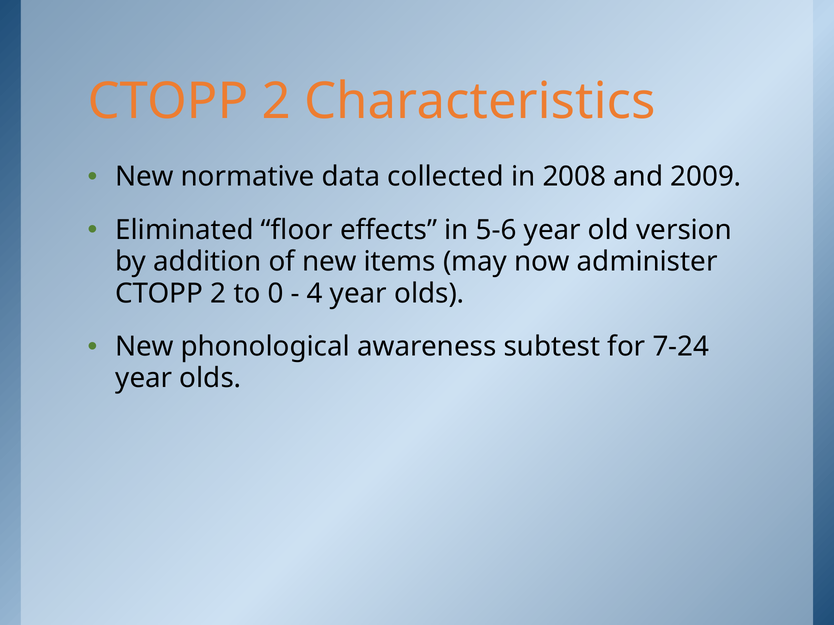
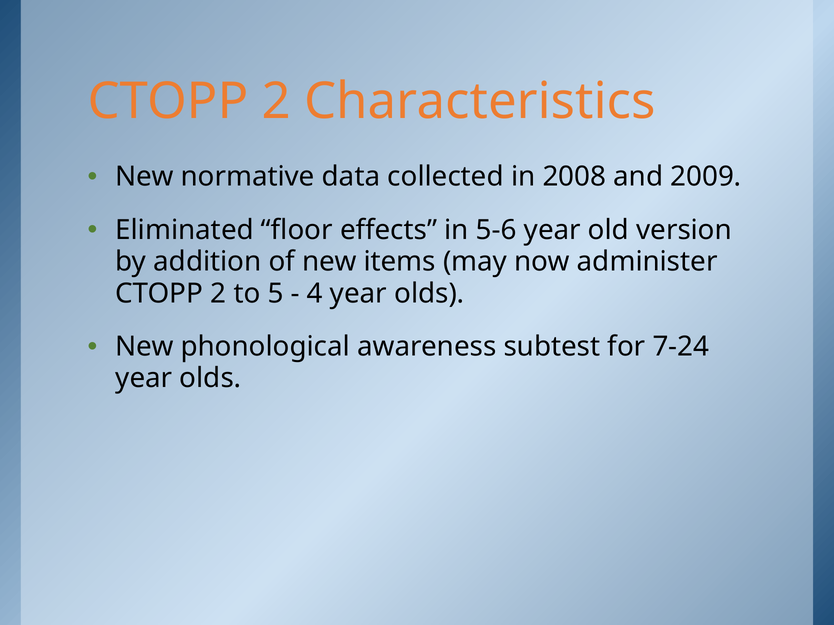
0: 0 -> 5
